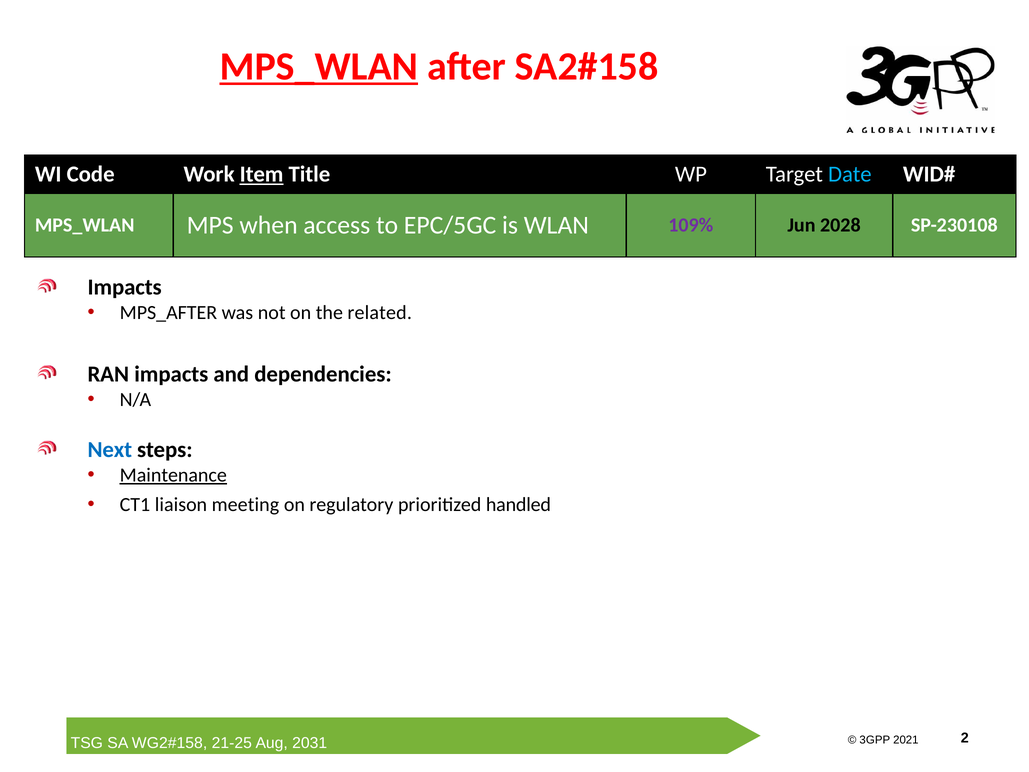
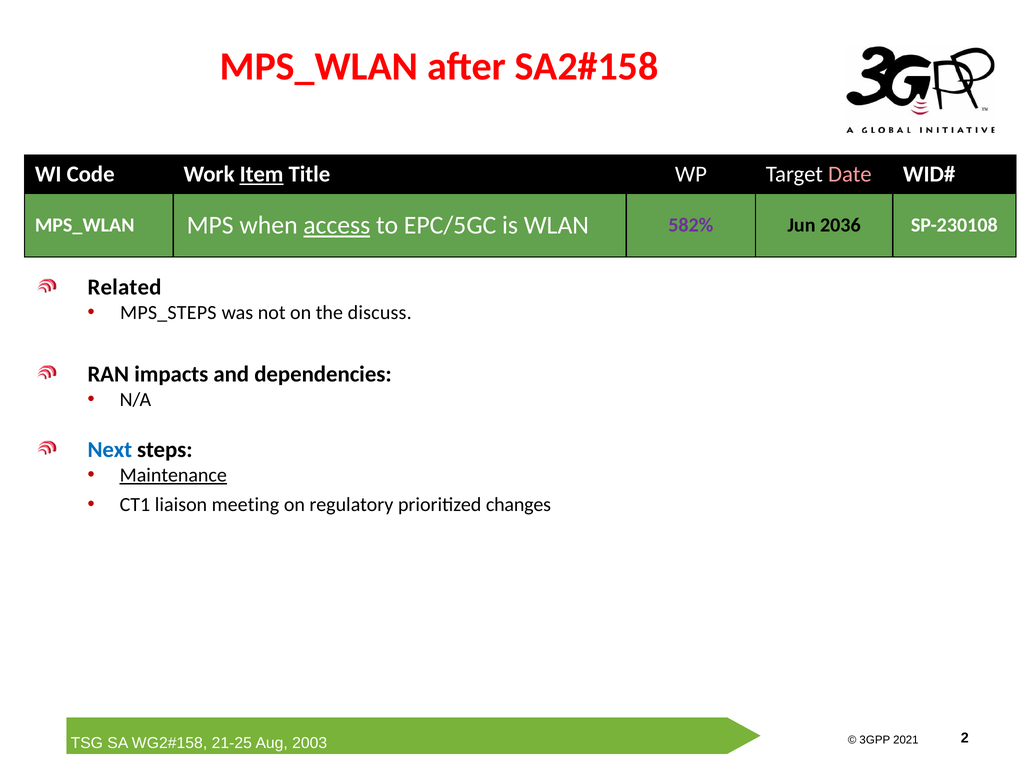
MPS_WLAN at (319, 66) underline: present -> none
Date colour: light blue -> pink
access underline: none -> present
109%: 109% -> 582%
2028: 2028 -> 2036
Impacts at (125, 287): Impacts -> Related
MPS_AFTER: MPS_AFTER -> MPS_STEPS
related: related -> discuss
handled: handled -> changes
2031: 2031 -> 2003
